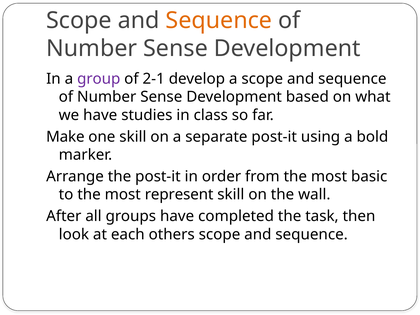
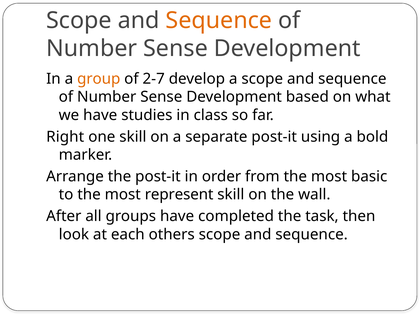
group colour: purple -> orange
2-1: 2-1 -> 2-7
Make: Make -> Right
